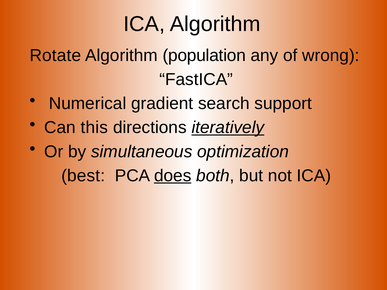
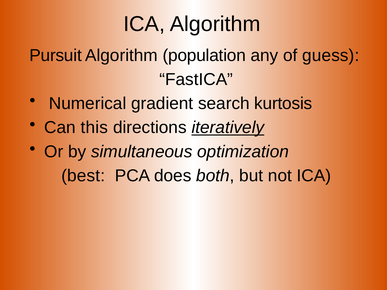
Rotate: Rotate -> Pursuit
wrong: wrong -> guess
support: support -> kurtosis
does underline: present -> none
